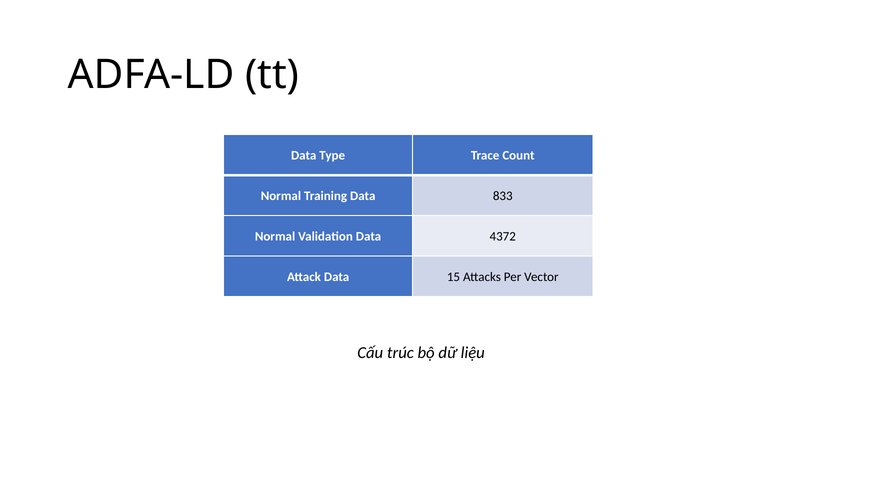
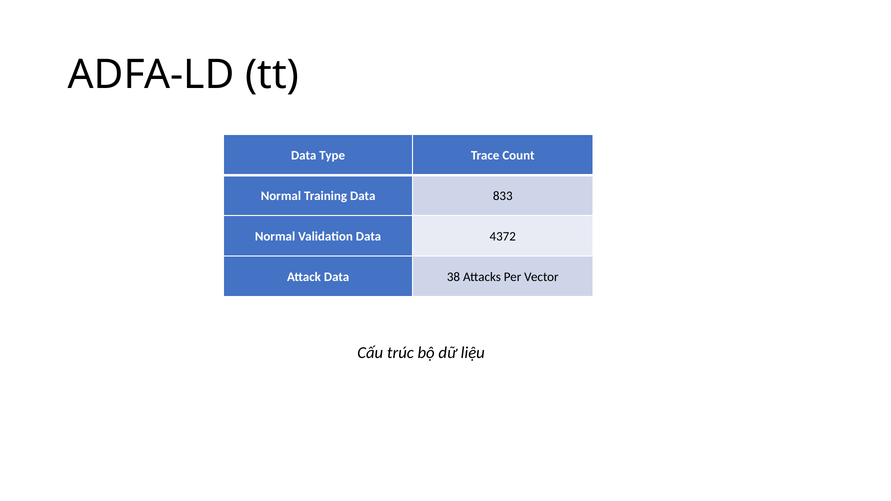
15: 15 -> 38
